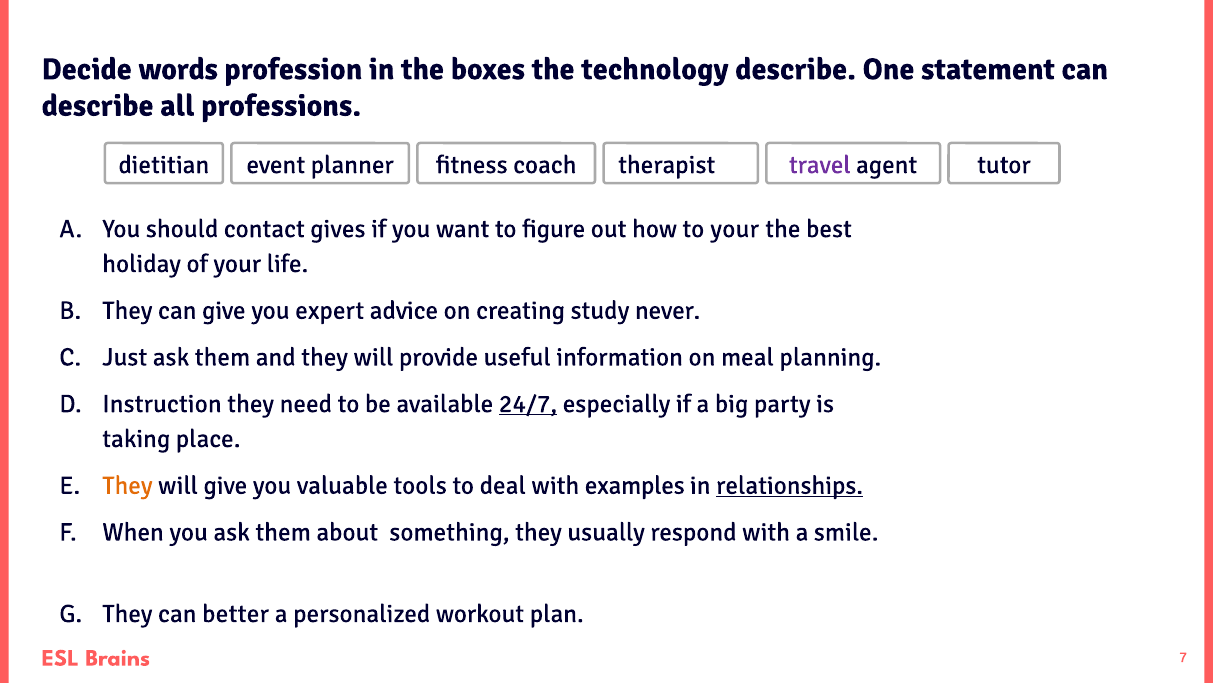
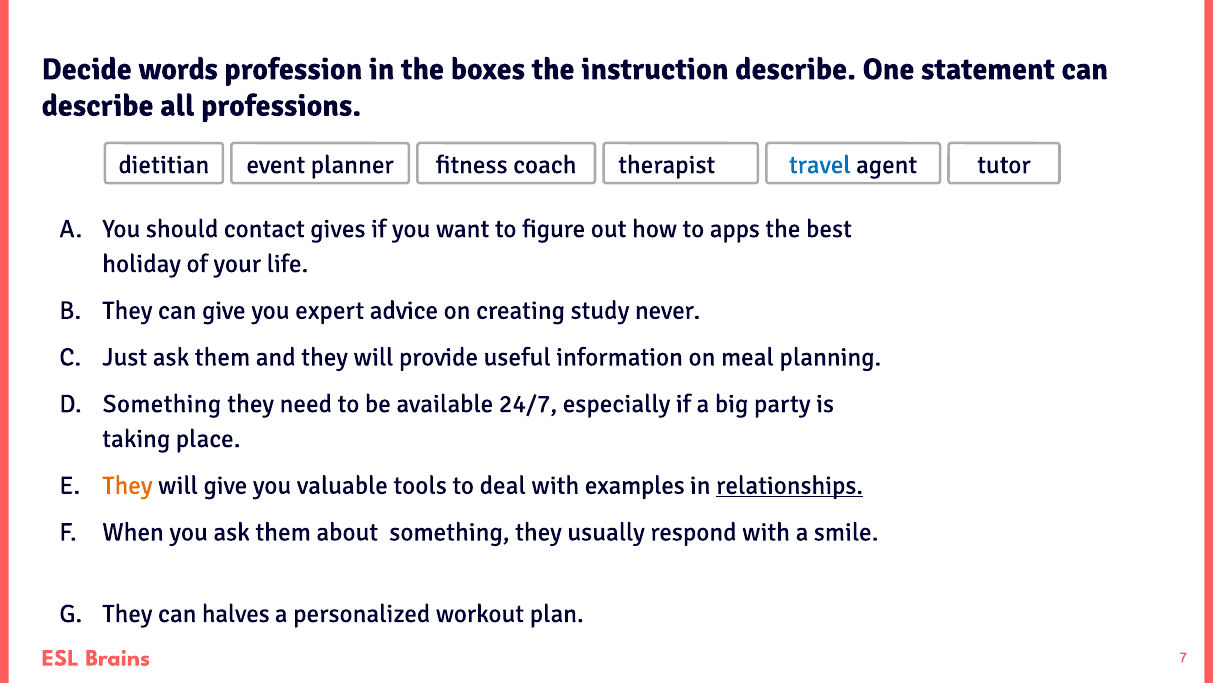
technology: technology -> instruction
travel colour: purple -> blue
to your: your -> apps
Instruction at (162, 403): Instruction -> Something
24/7 underline: present -> none
better: better -> halves
